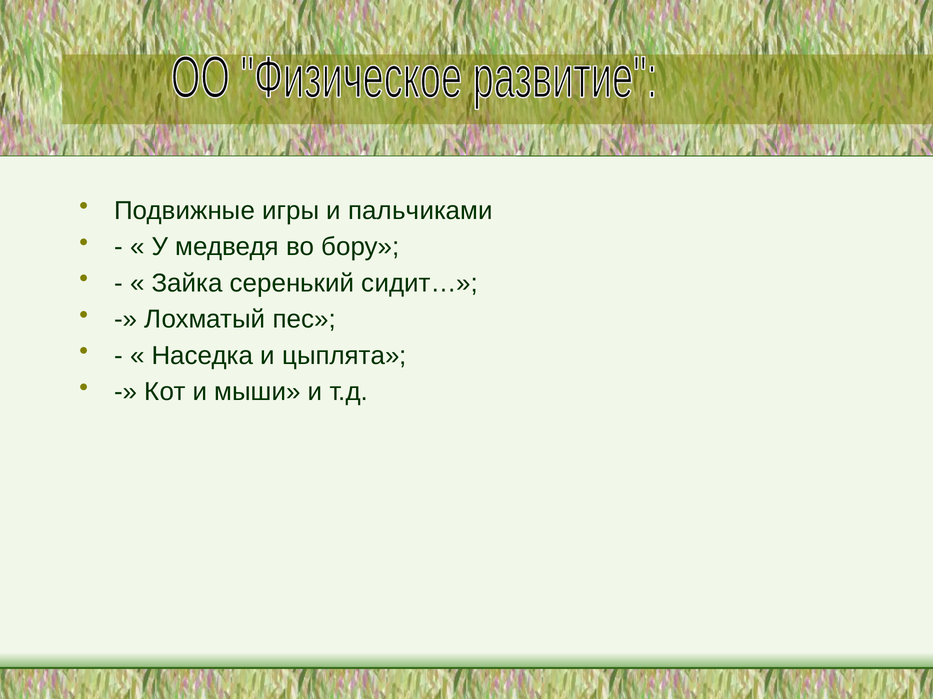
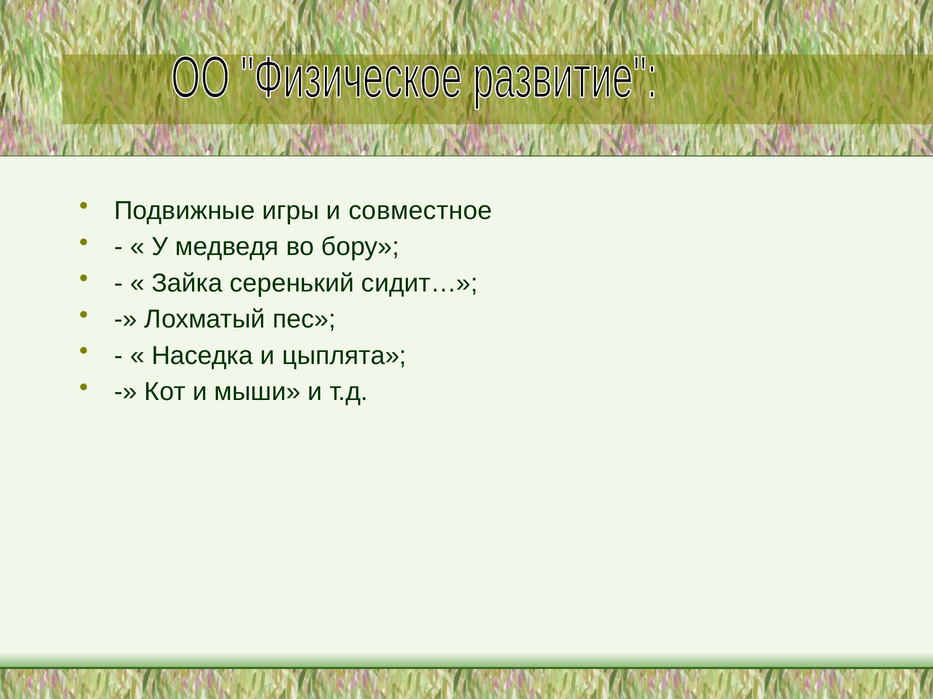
пальчиками: пальчиками -> совместное
